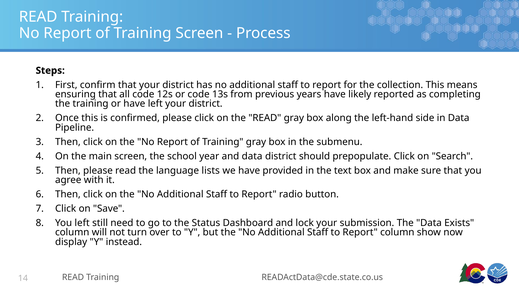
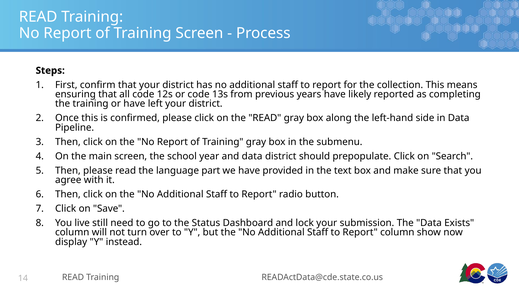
lists: lists -> part
You left: left -> live
